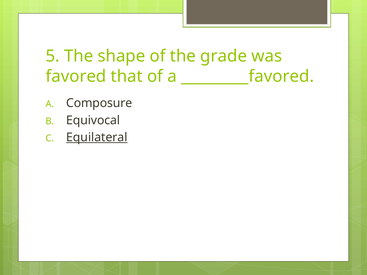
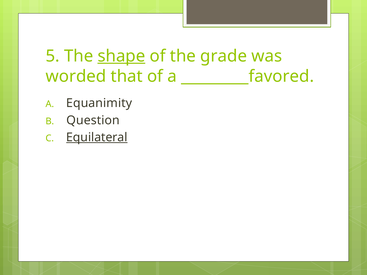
shape underline: none -> present
favored: favored -> worded
Composure: Composure -> Equanimity
Equivocal: Equivocal -> Question
